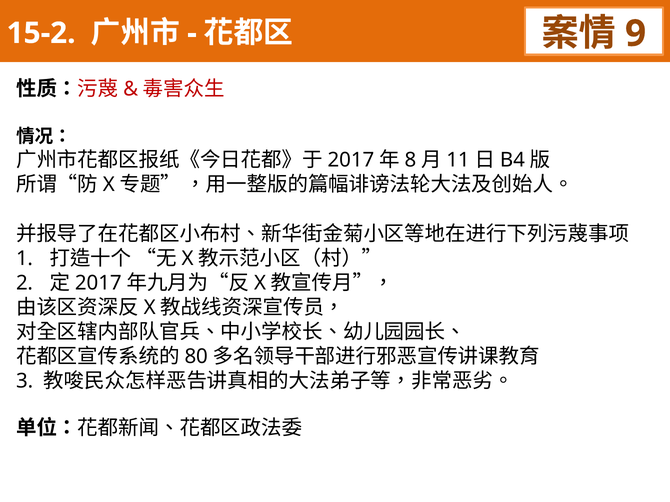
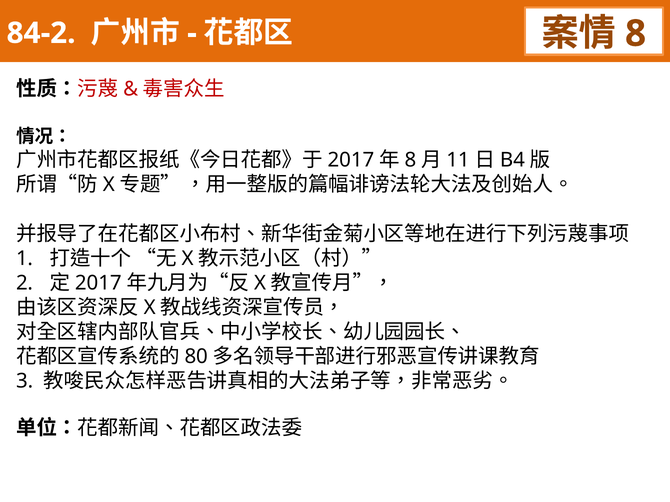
15-2: 15-2 -> 84-2
9 at (636, 34): 9 -> 8
